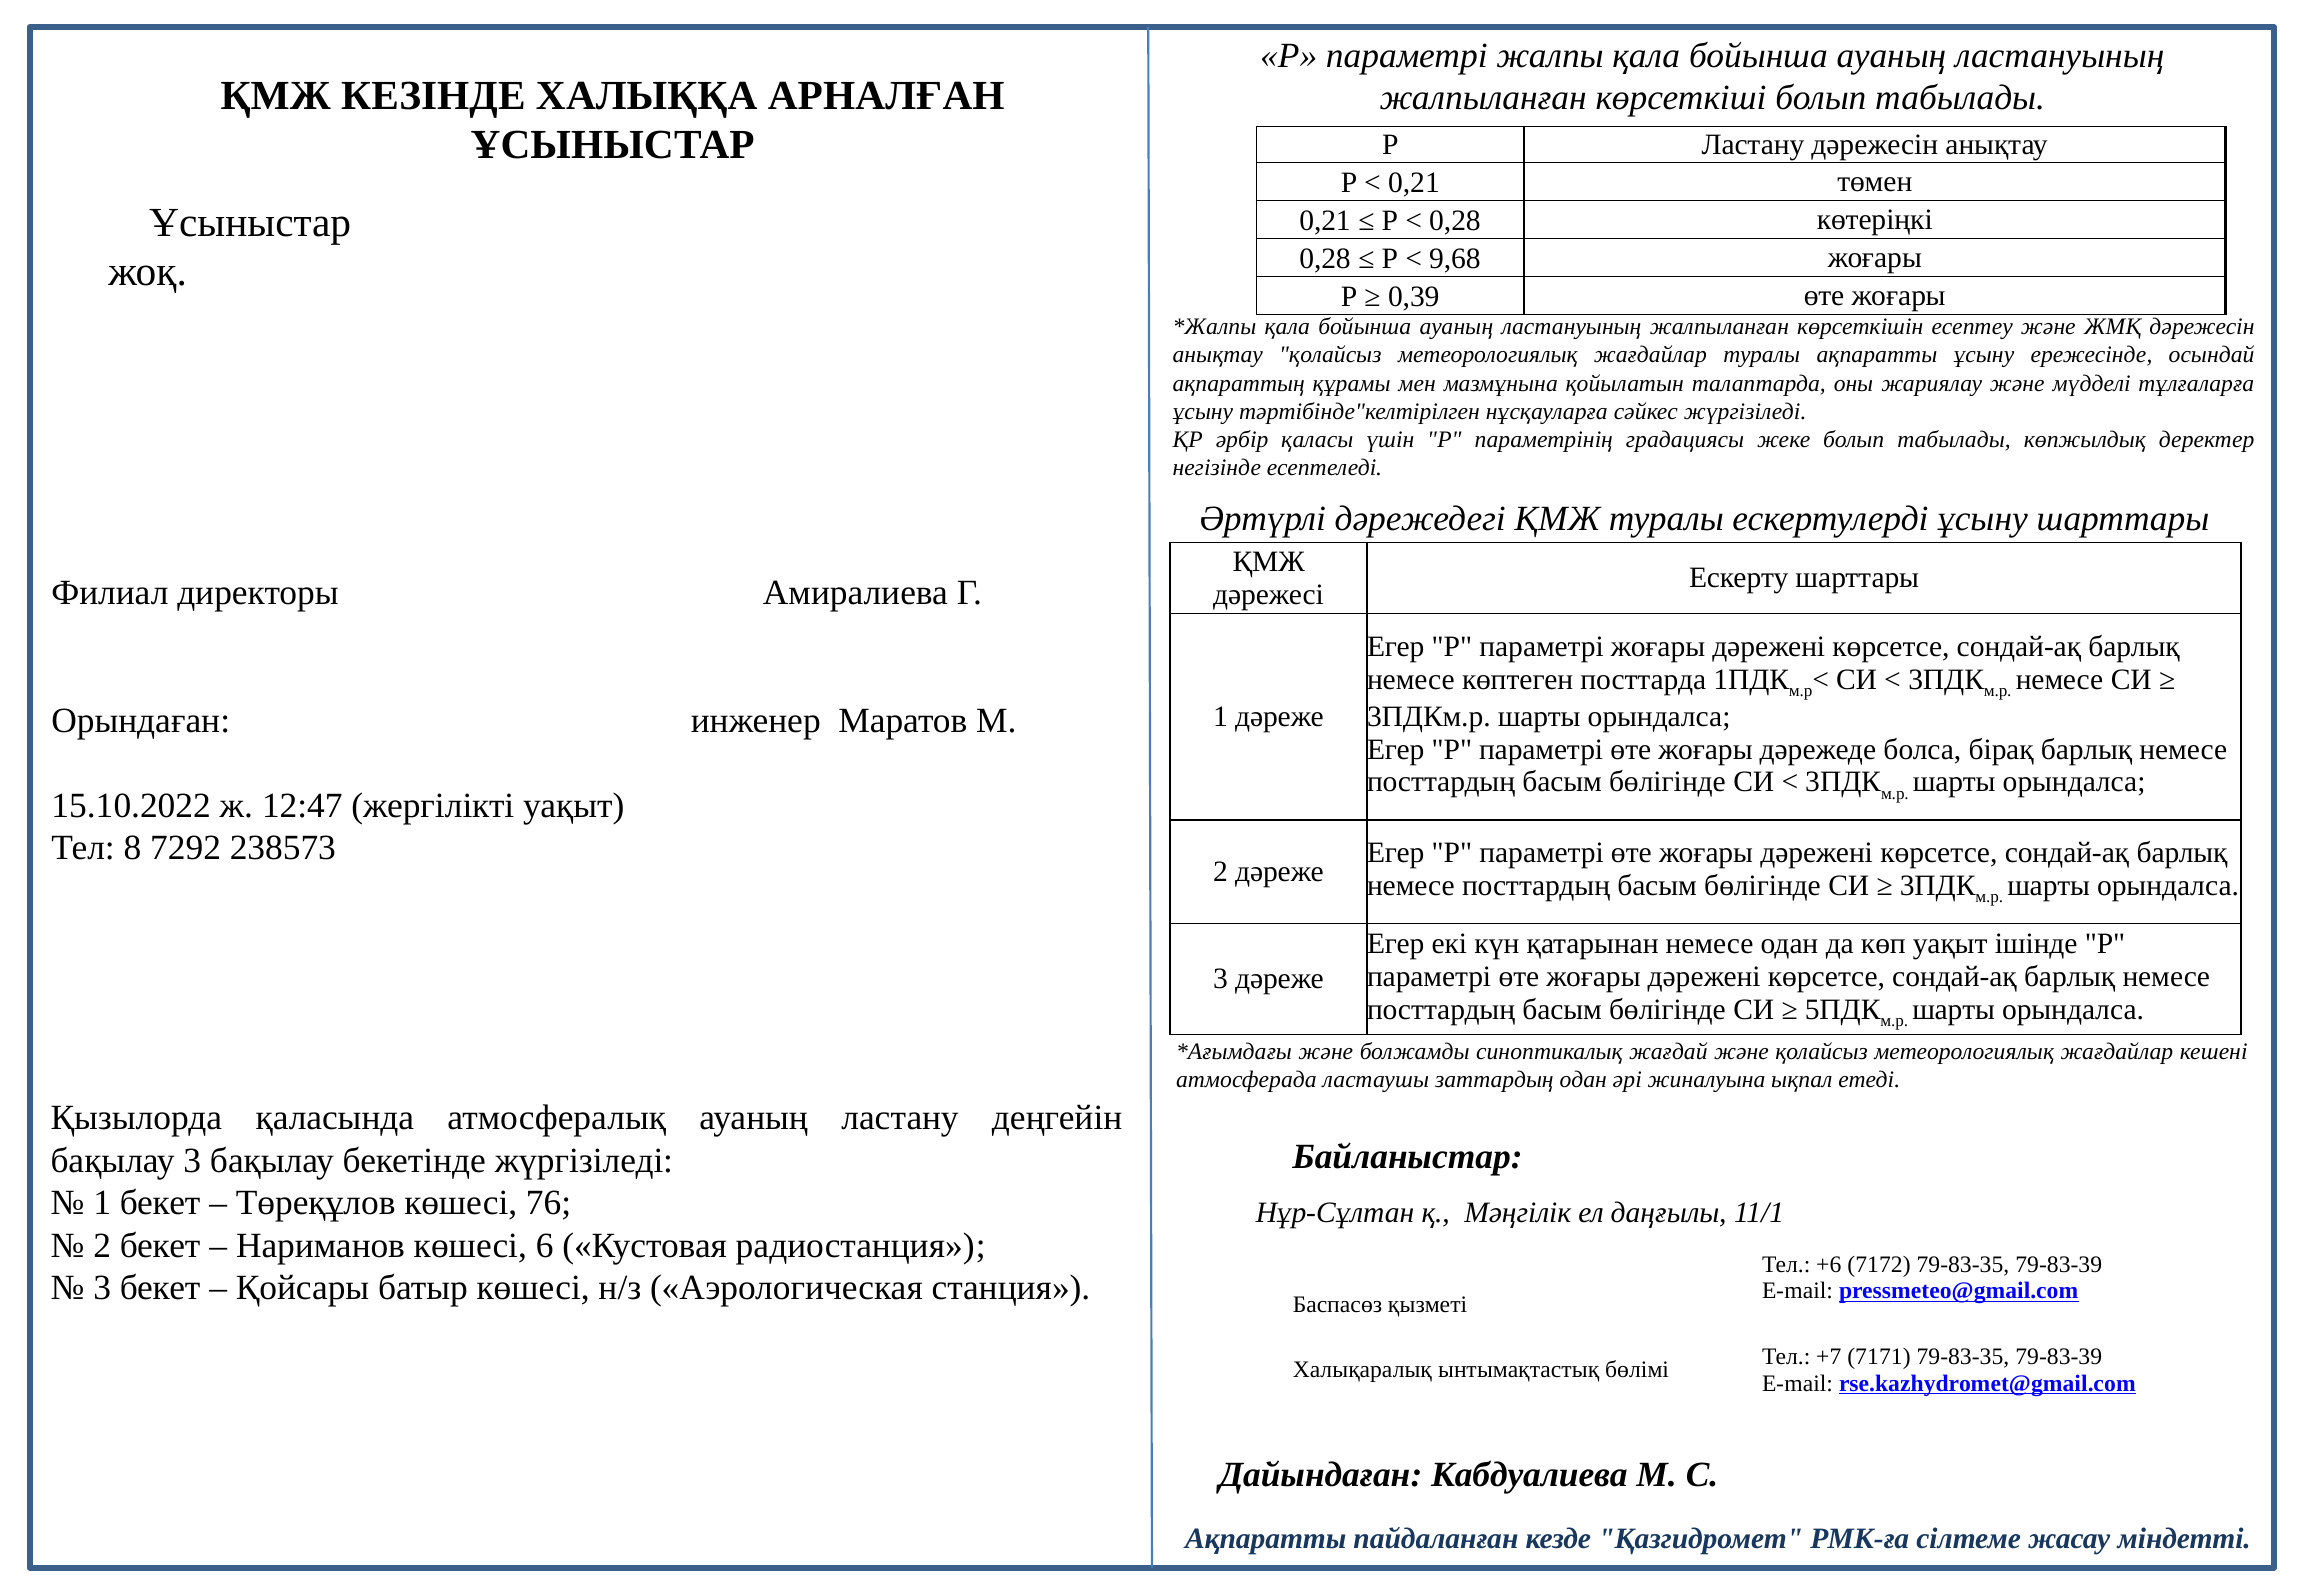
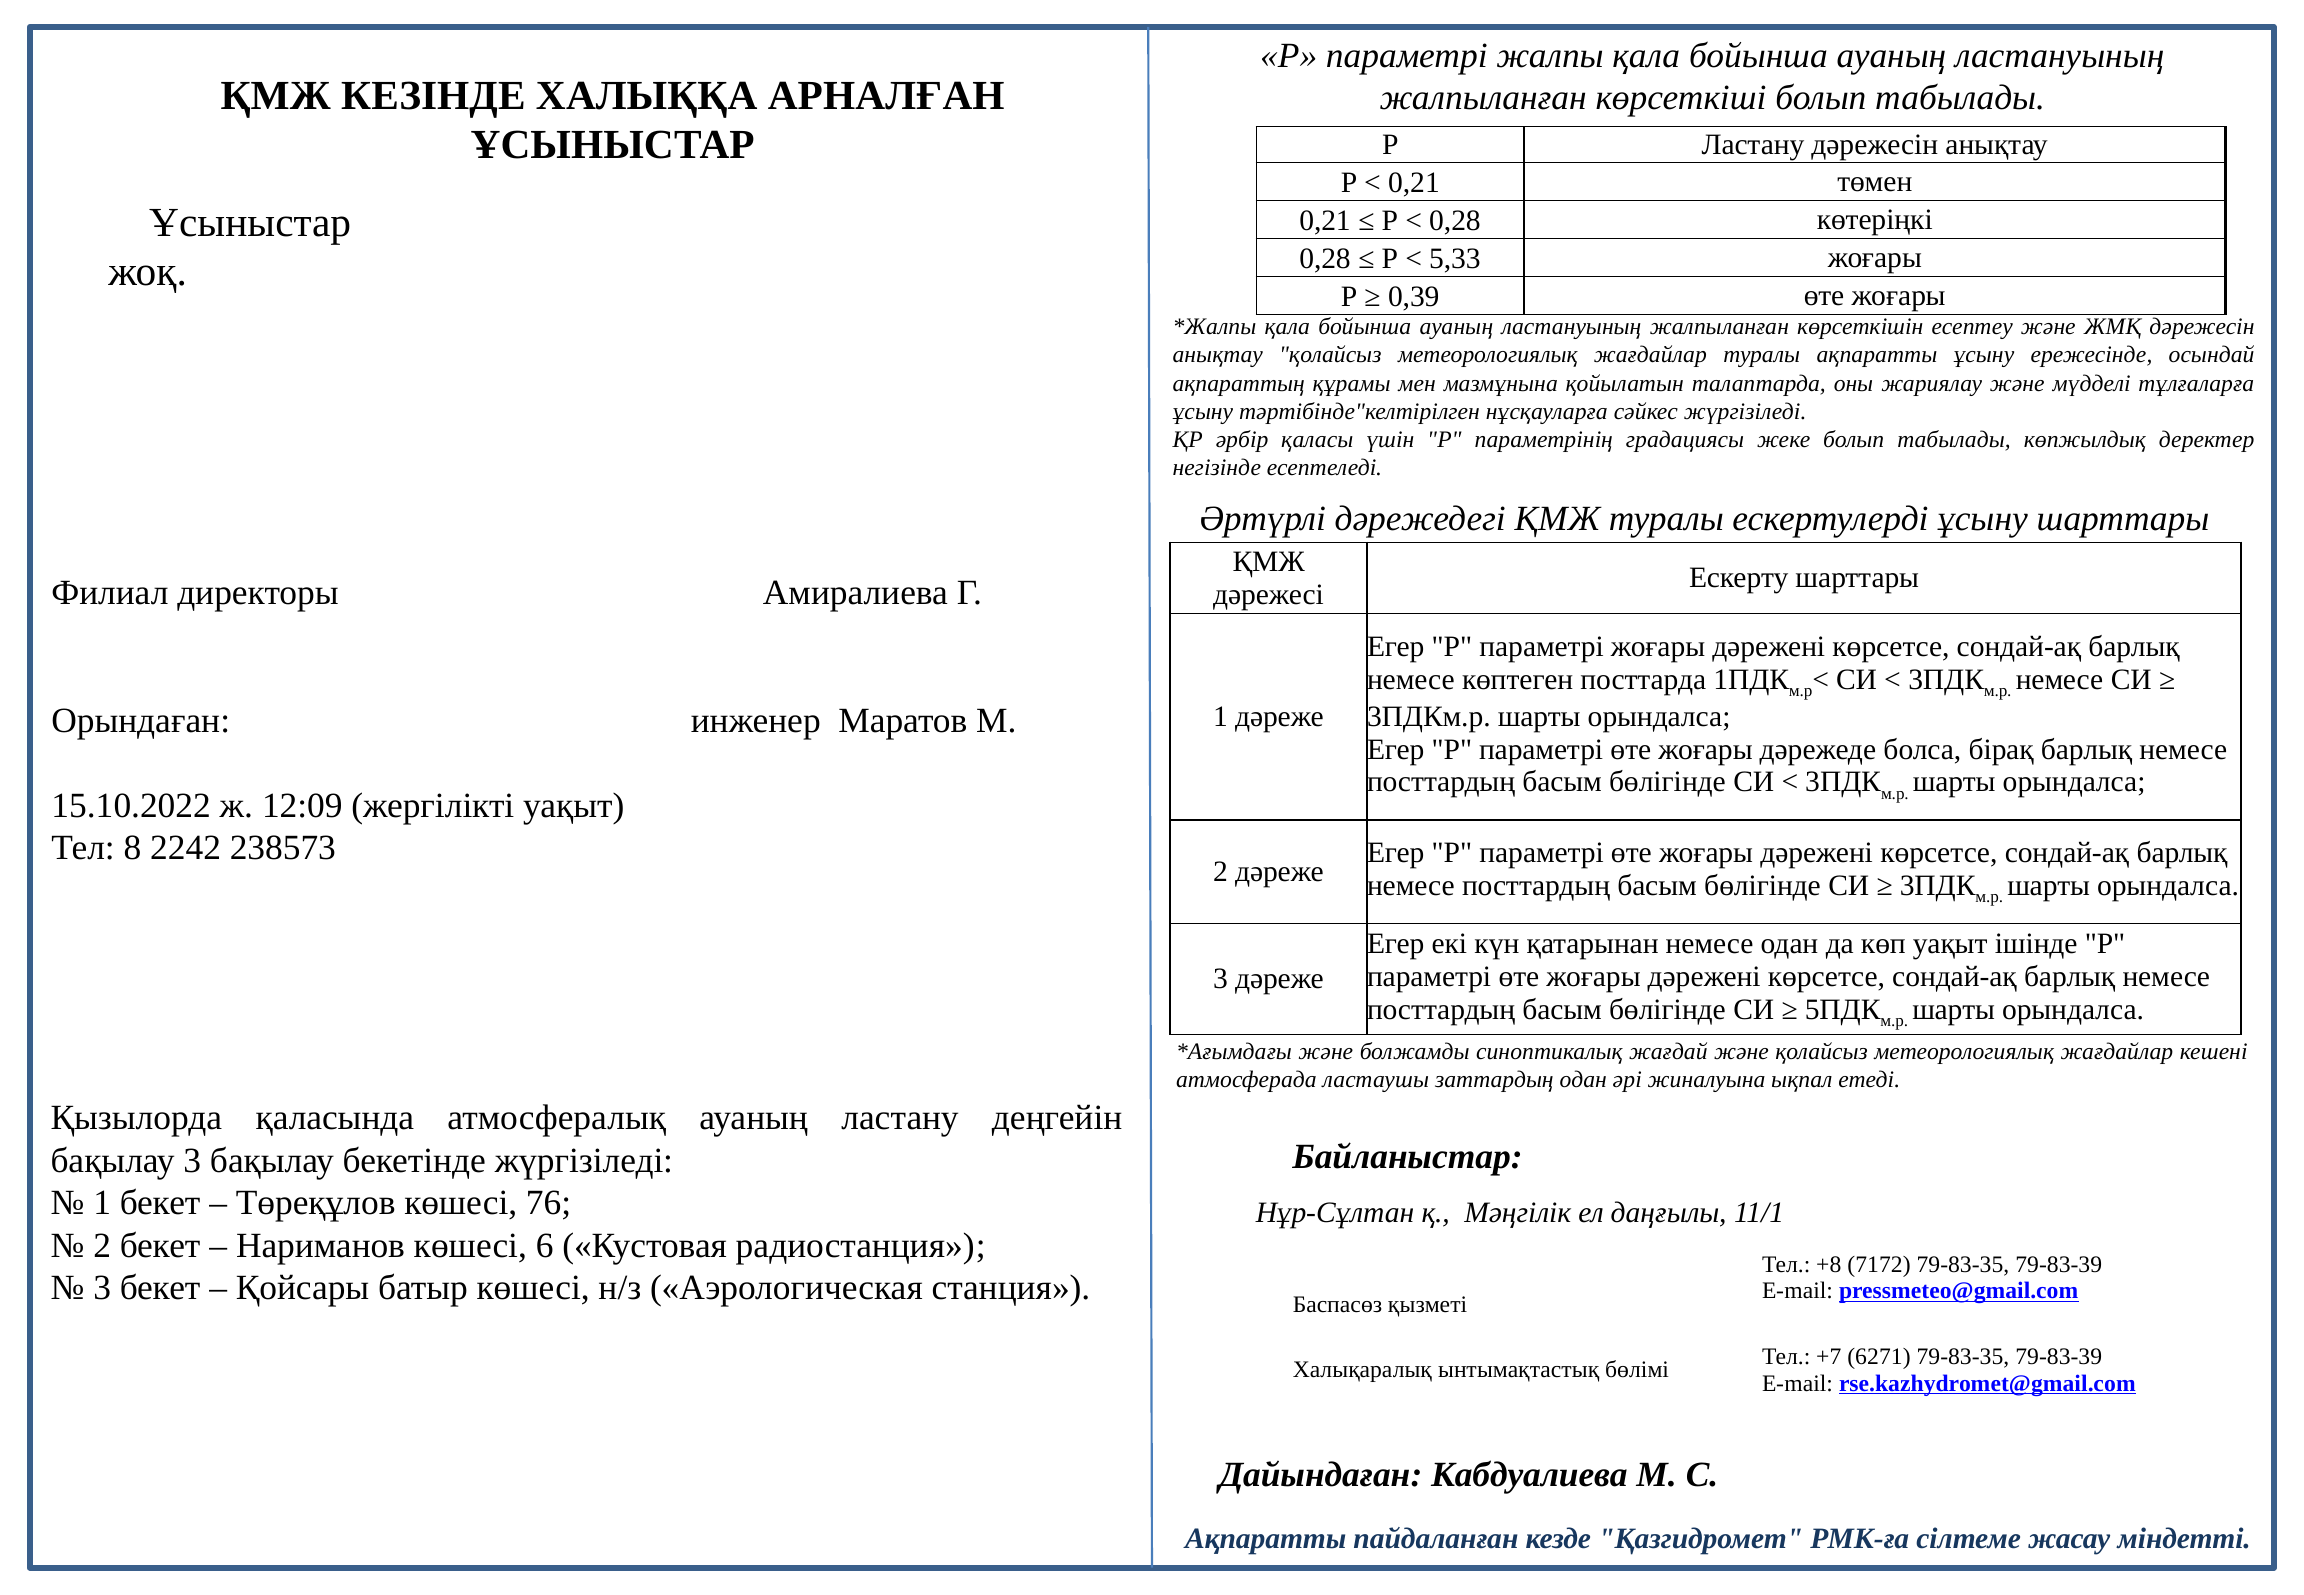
9,68: 9,68 -> 5,33
12:47: 12:47 -> 12:09
7292: 7292 -> 2242
+6: +6 -> +8
7171: 7171 -> 6271
